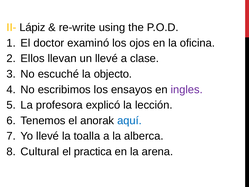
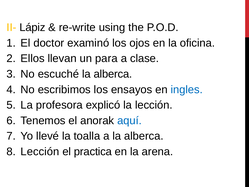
un llevé: llevé -> para
escuché la objecto: objecto -> alberca
ingles colour: purple -> blue
Cultural at (40, 151): Cultural -> Lección
